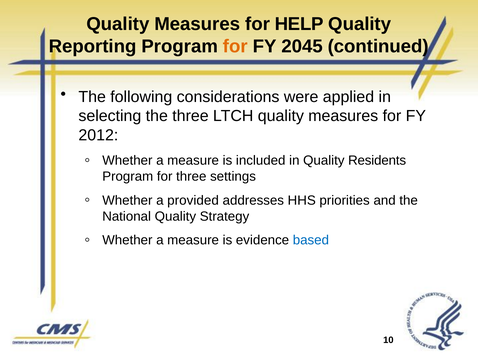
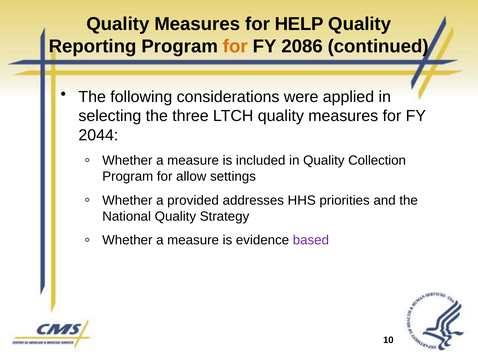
2045: 2045 -> 2086
2012: 2012 -> 2044
Residents: Residents -> Collection
for three: three -> allow
based colour: blue -> purple
